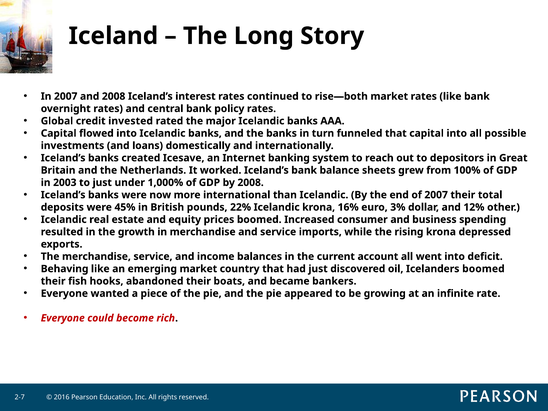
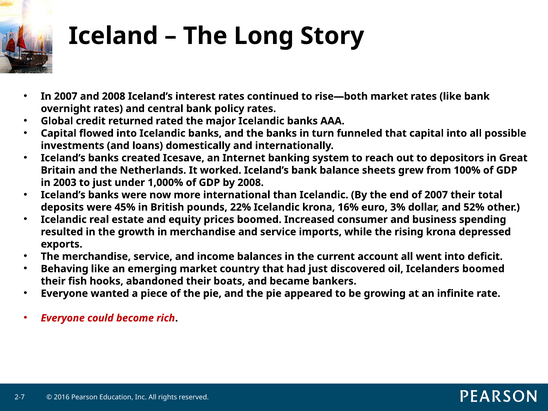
invested: invested -> returned
12%: 12% -> 52%
